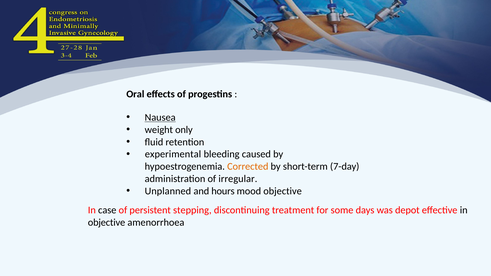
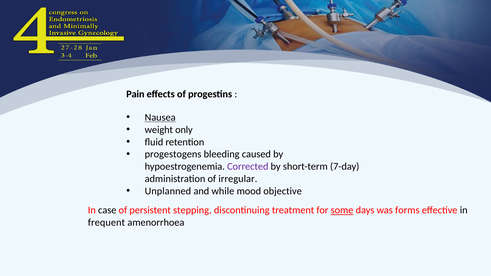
Oral: Oral -> Pain
experimental: experimental -> progestogens
Corrected colour: orange -> purple
hours: hours -> while
some underline: none -> present
depot: depot -> forms
objective at (107, 223): objective -> frequent
